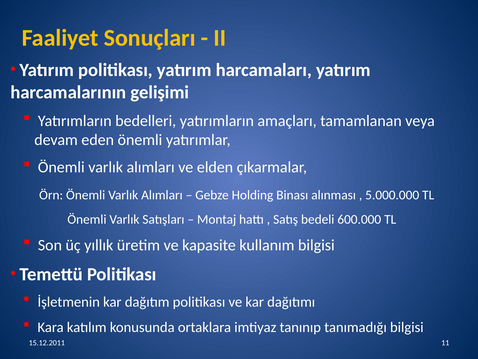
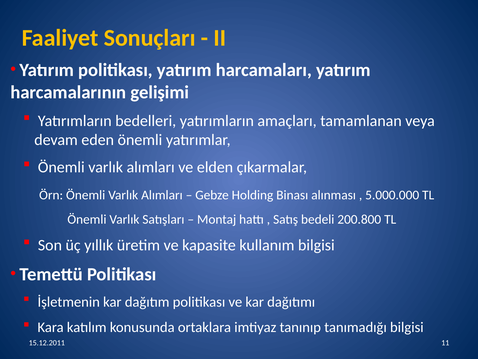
600.000: 600.000 -> 200.800
